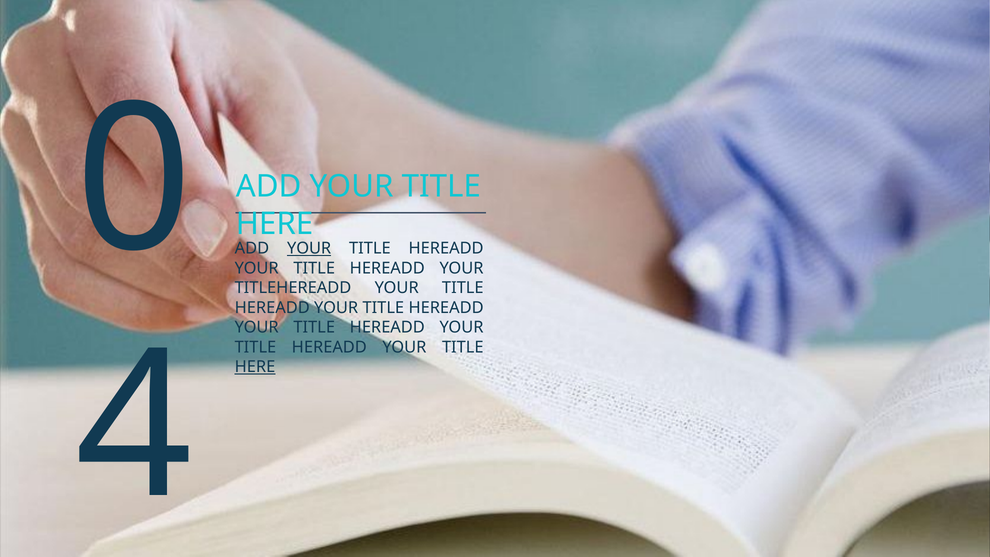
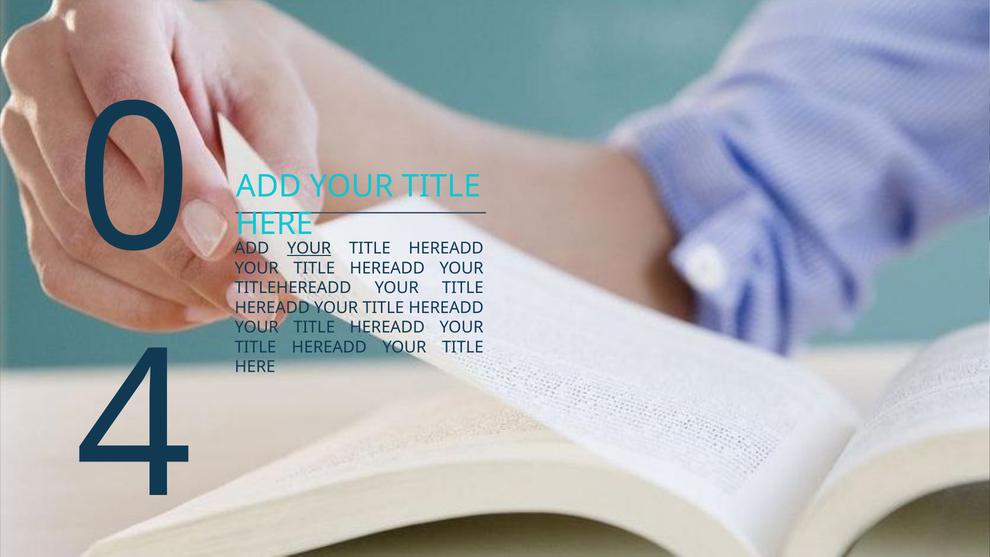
HERE at (255, 367) underline: present -> none
